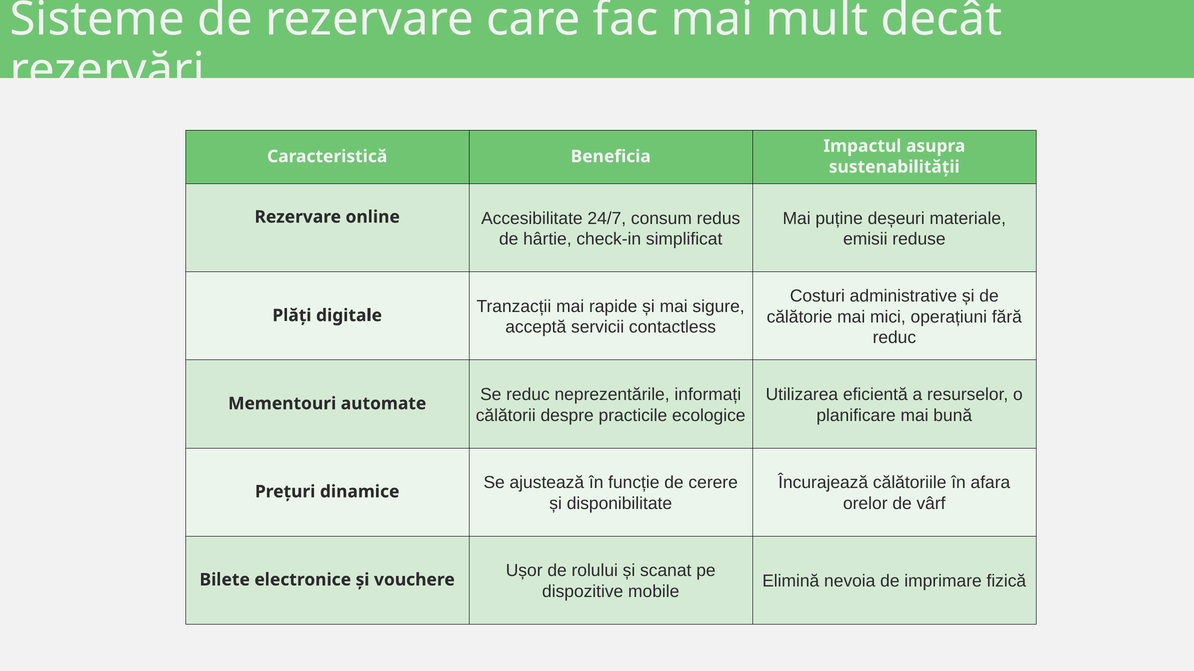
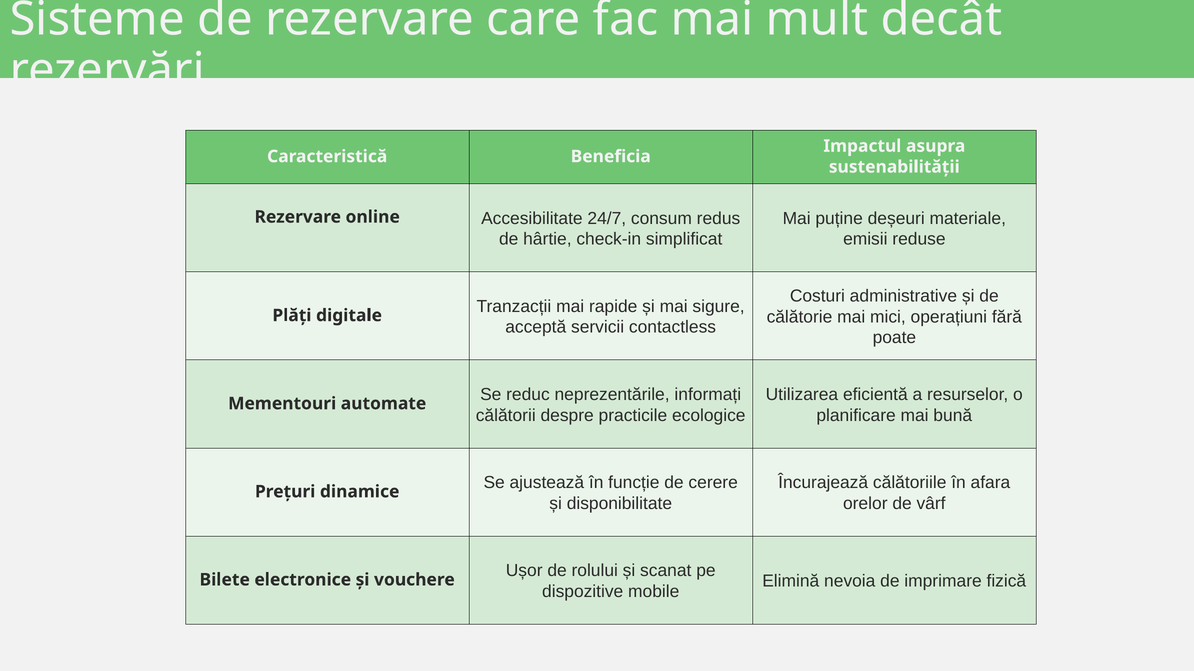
reduc at (894, 338): reduc -> poate
